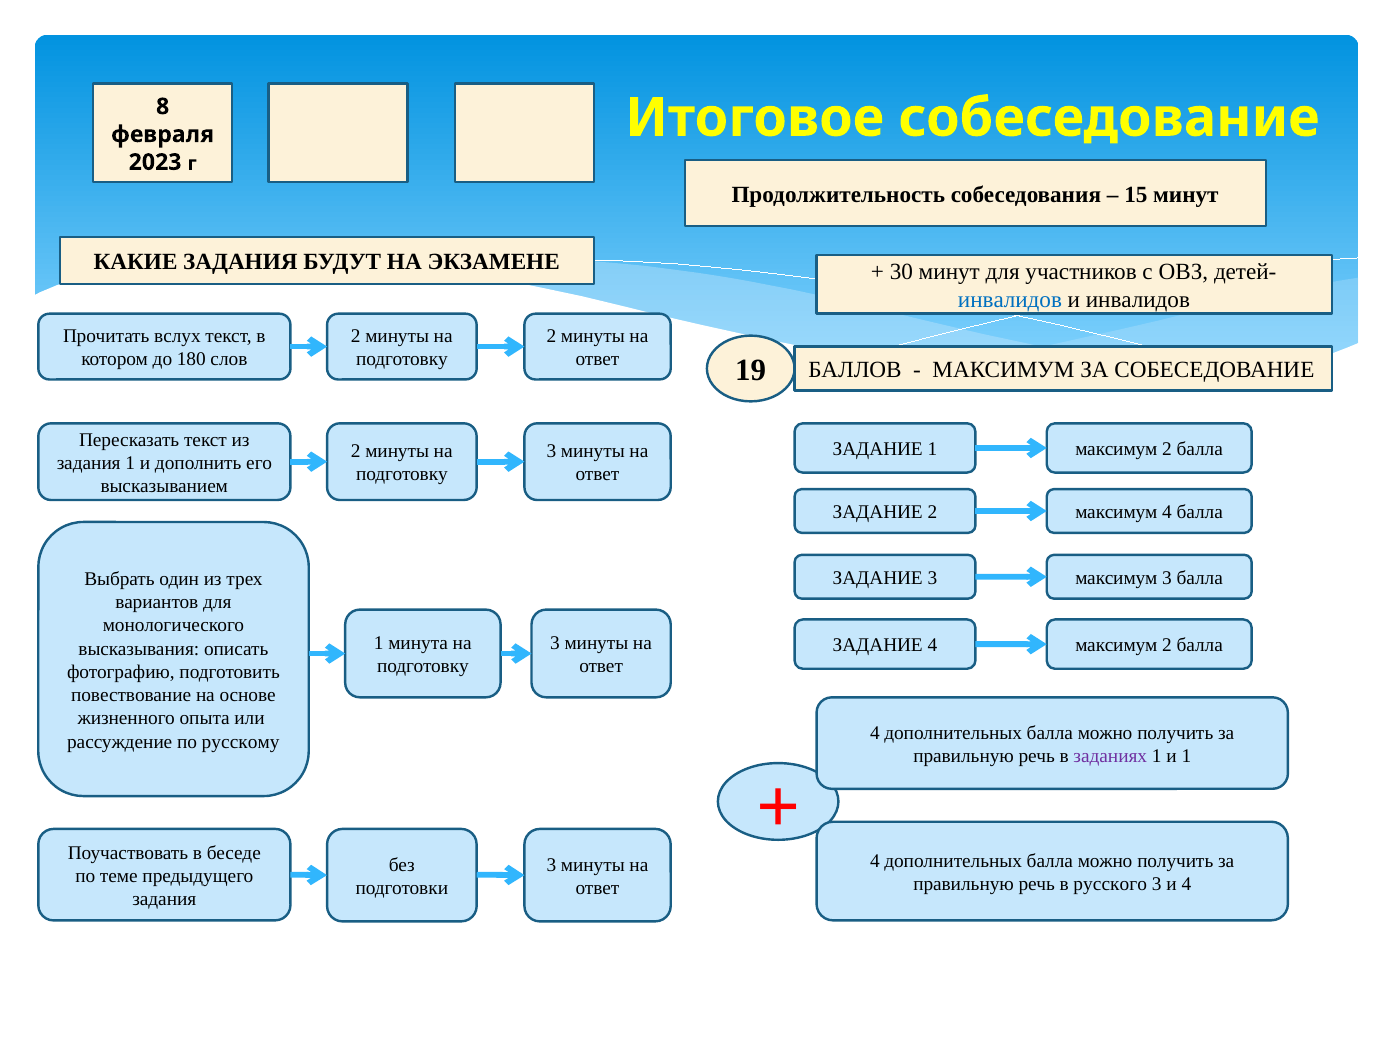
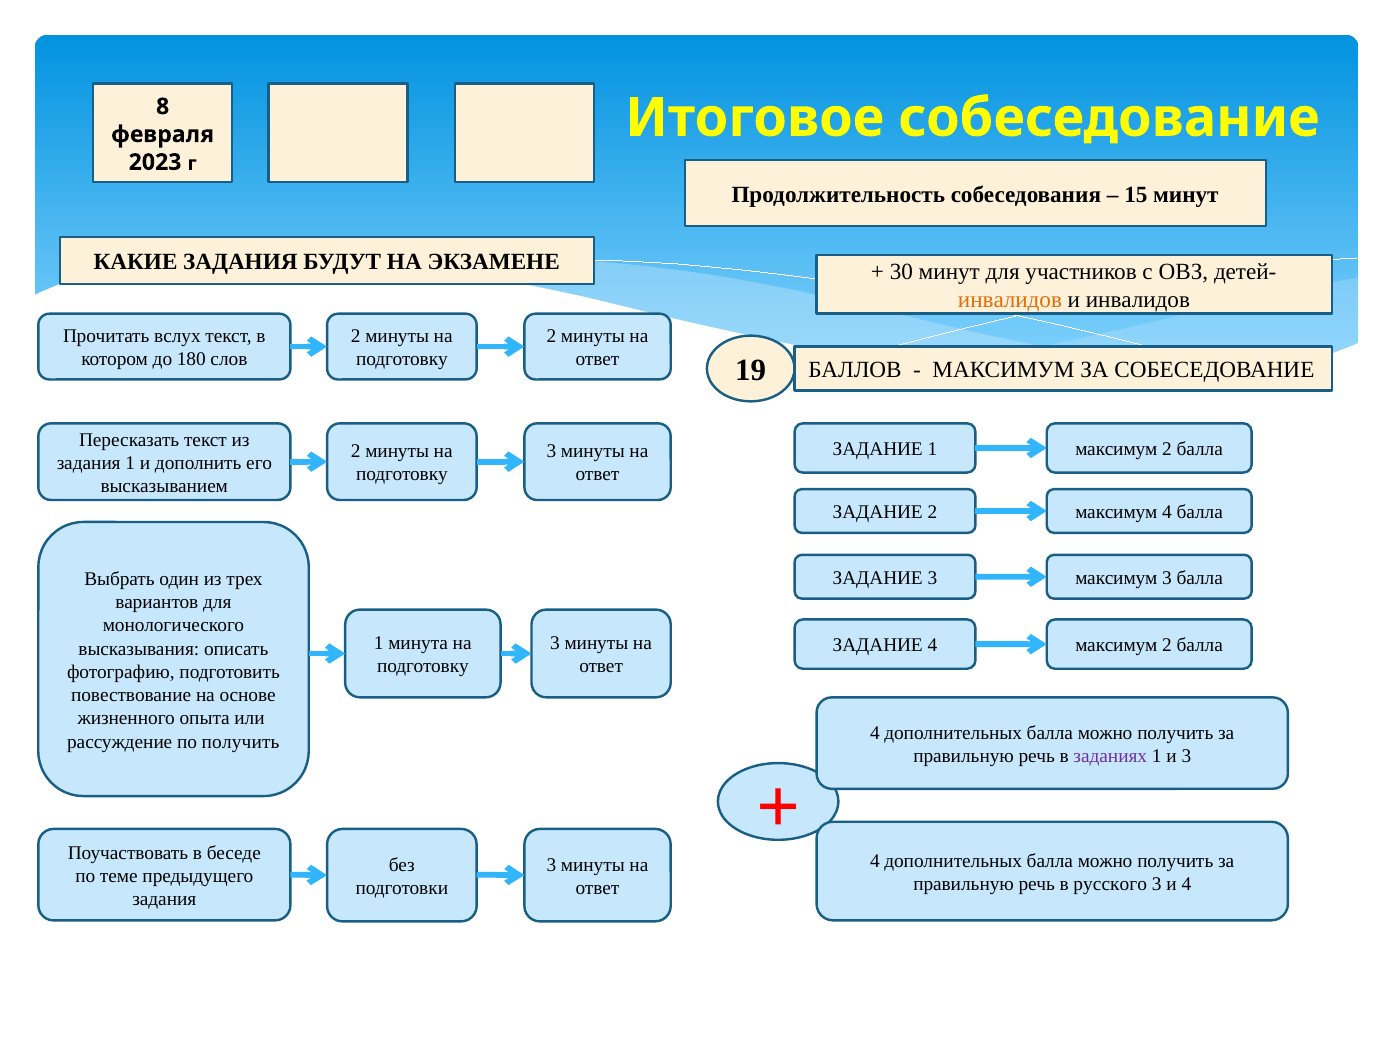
инвалидов at (1010, 300) colour: blue -> orange
по русскому: русскому -> получить
и 1: 1 -> 3
